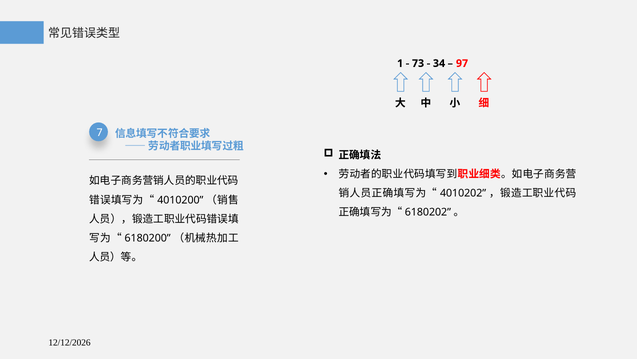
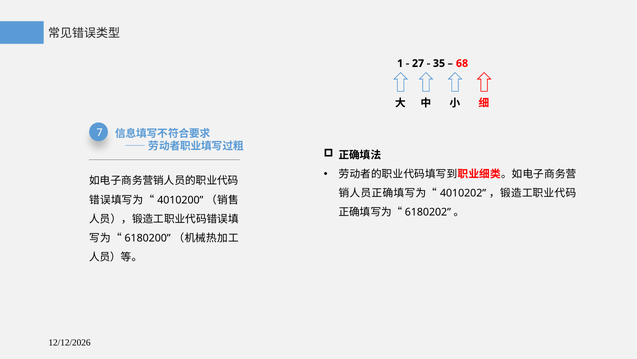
73: 73 -> 27
34: 34 -> 35
97: 97 -> 68
